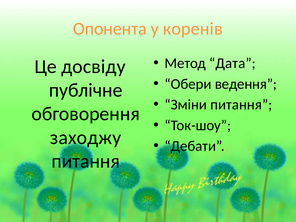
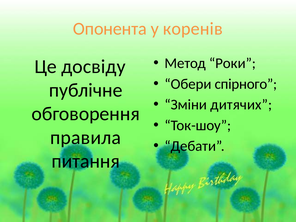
Дата: Дата -> Роки
ведення: ведення -> спірного
Зміни питання: питання -> дитячих
заходжу: заходжу -> правила
